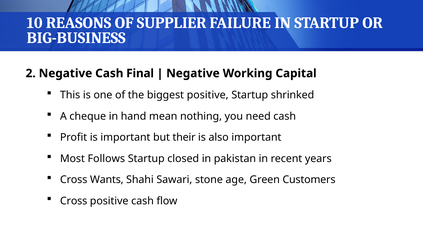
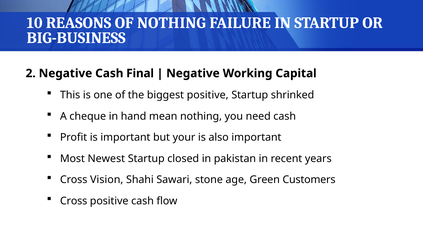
OF SUPPLIER: SUPPLIER -> NOTHING
their: their -> your
Follows: Follows -> Newest
Wants: Wants -> Vision
